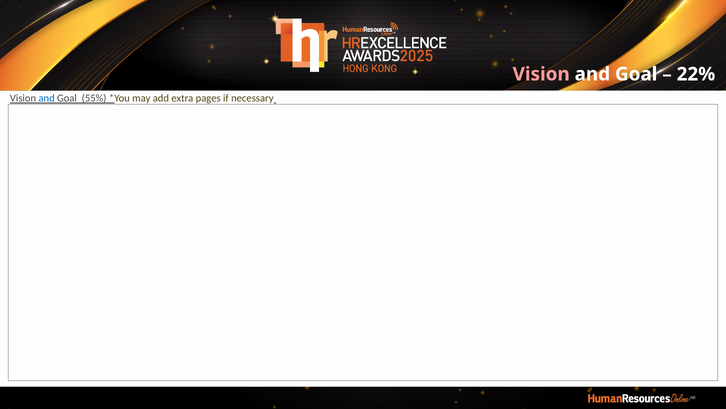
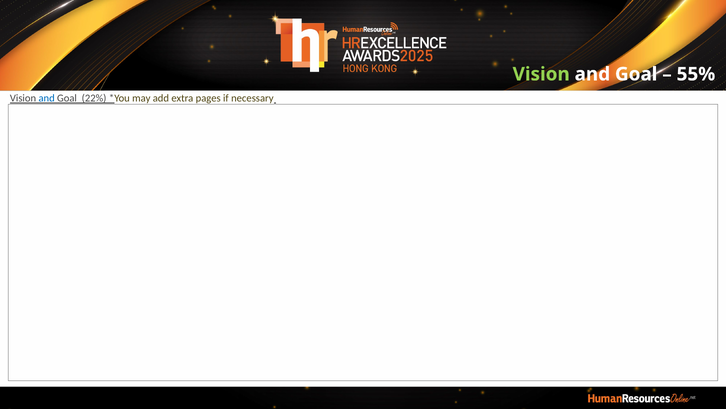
Vision at (541, 74) colour: pink -> light green
22%: 22% -> 55%
55%: 55% -> 22%
